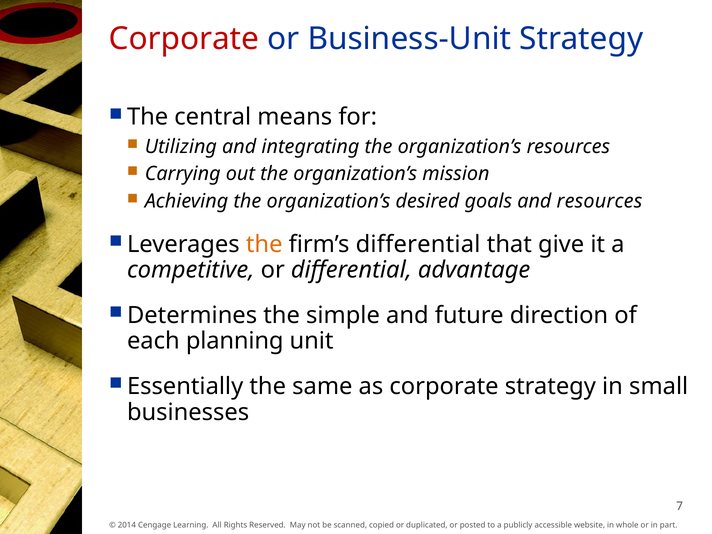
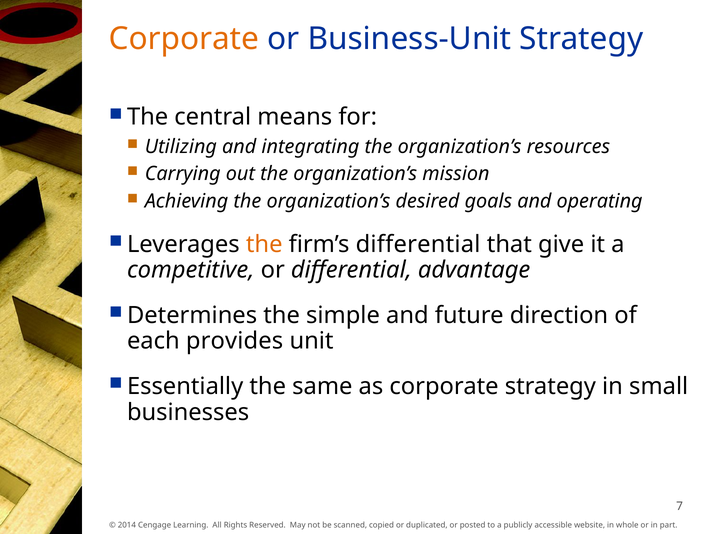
Corporate at (184, 39) colour: red -> orange
and resources: resources -> operating
planning: planning -> provides
